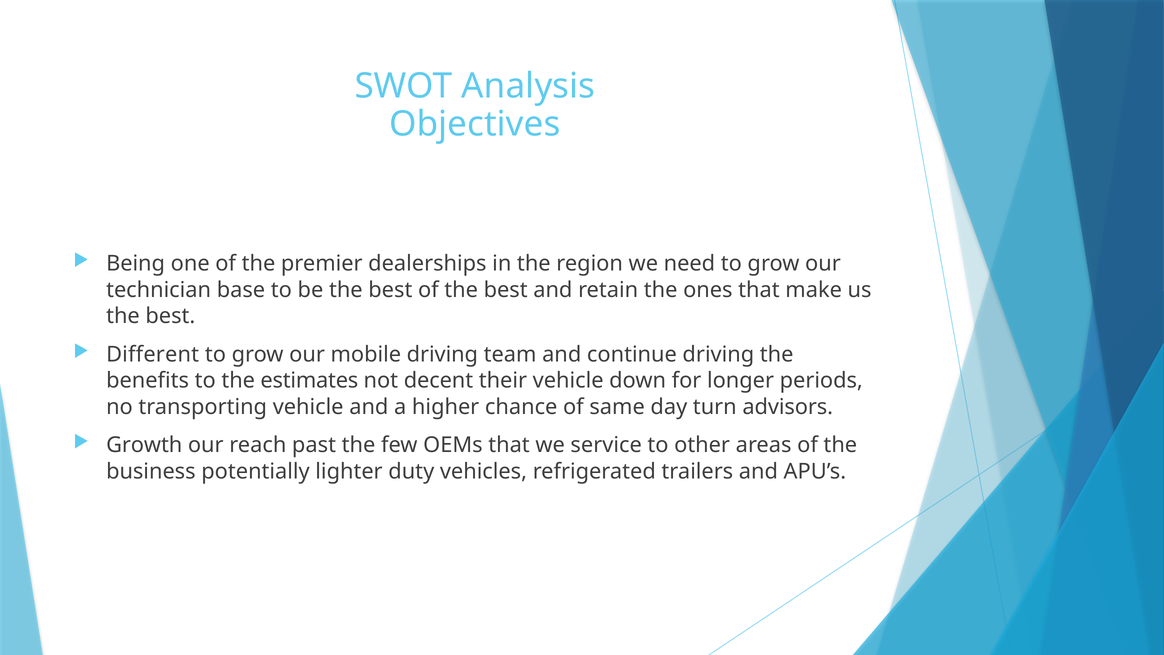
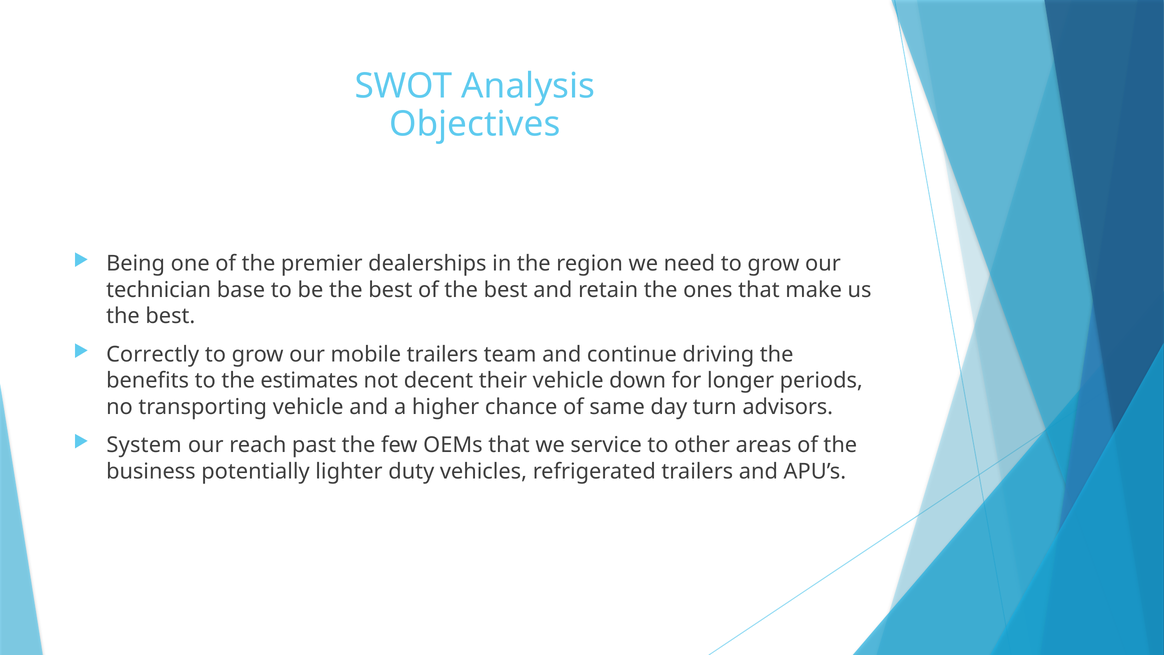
Different: Different -> Correctly
mobile driving: driving -> trailers
Growth: Growth -> System
